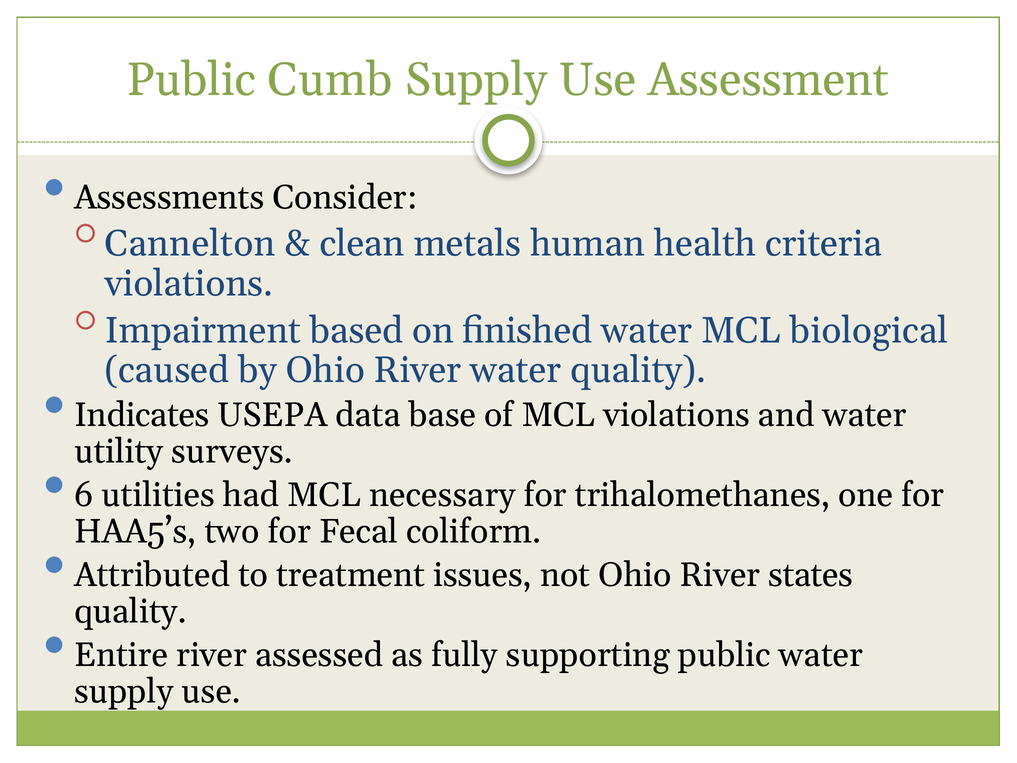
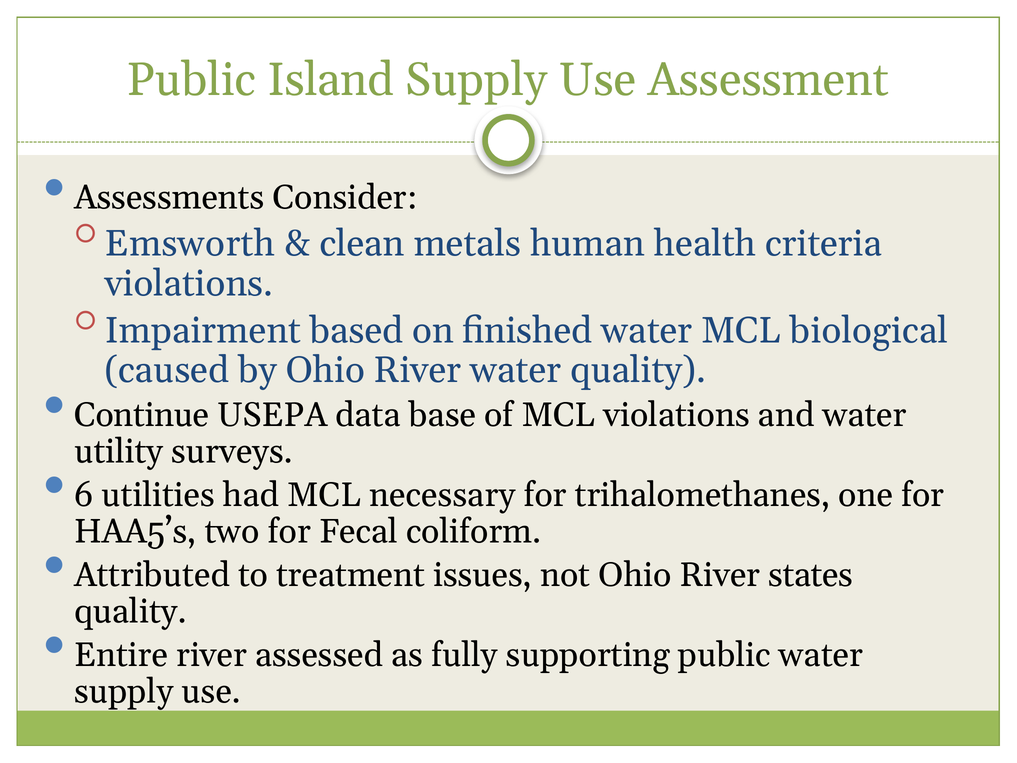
Cumb: Cumb -> Island
Cannelton: Cannelton -> Emsworth
Indicates: Indicates -> Continue
